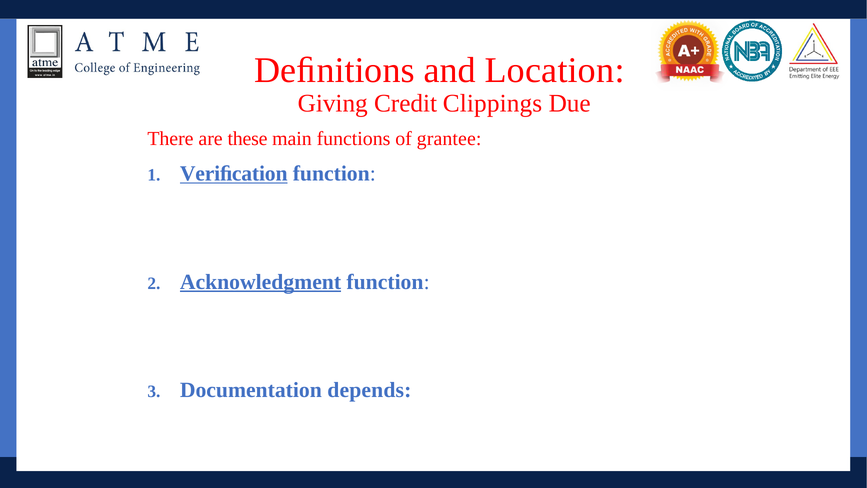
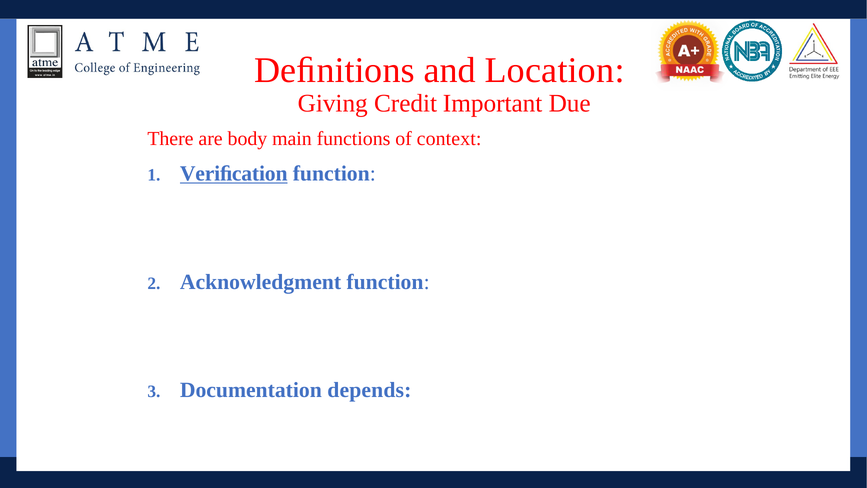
Clippings: Clippings -> Important
these: these -> body
grantee: grantee -> context
Acknowledgment underline: present -> none
